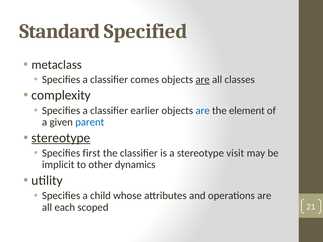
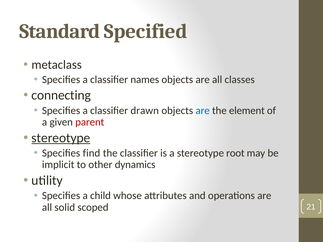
comes: comes -> names
are at (203, 80) underline: present -> none
complexity: complexity -> connecting
earlier: earlier -> drawn
parent colour: blue -> red
first: first -> find
visit: visit -> root
each: each -> solid
